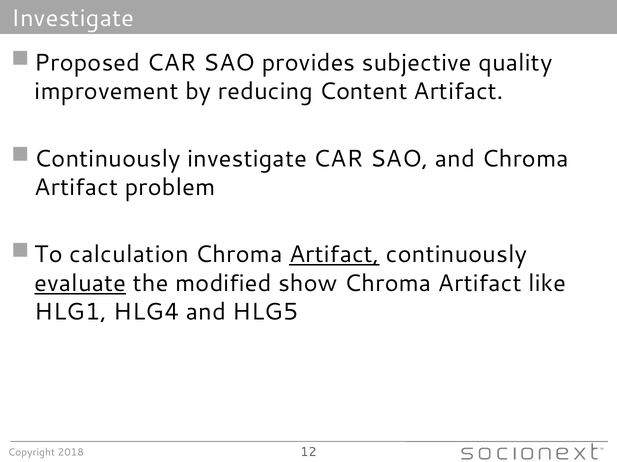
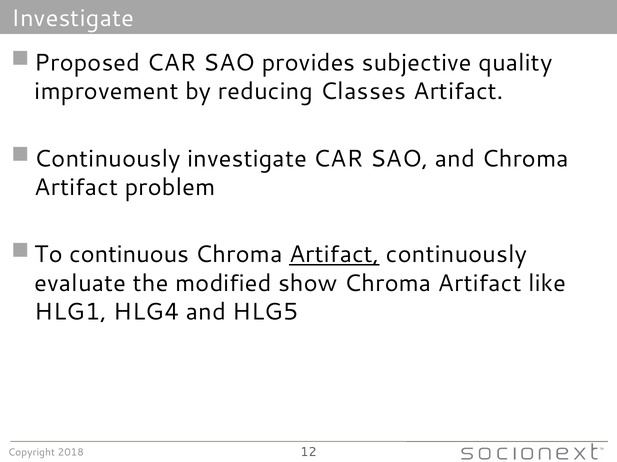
Content: Content -> Classes
calculation: calculation -> continuous
evaluate underline: present -> none
